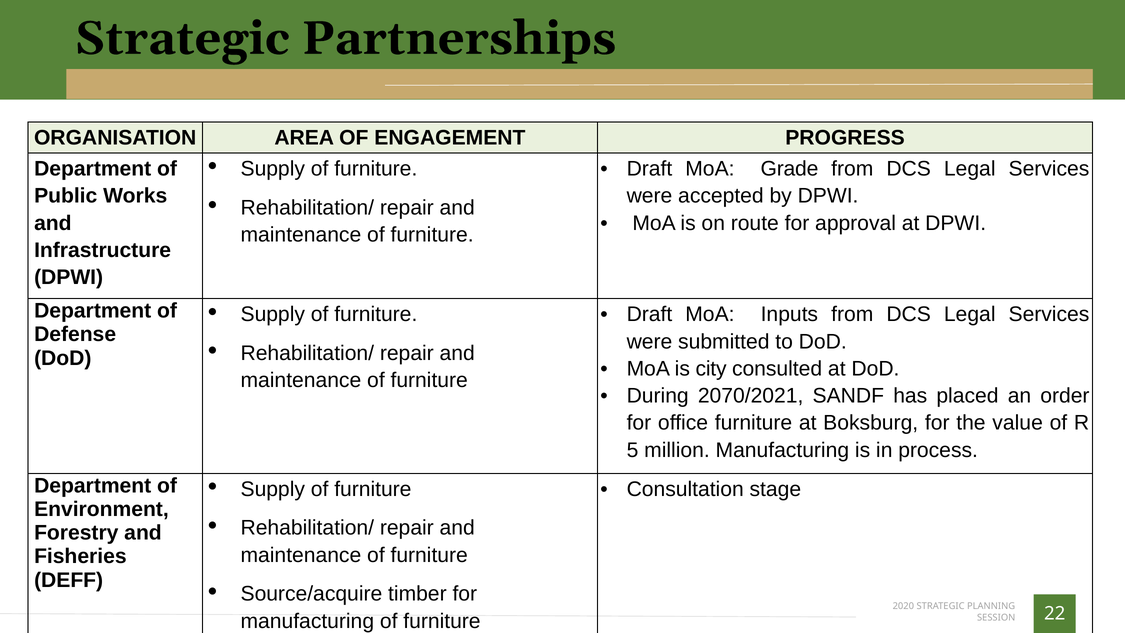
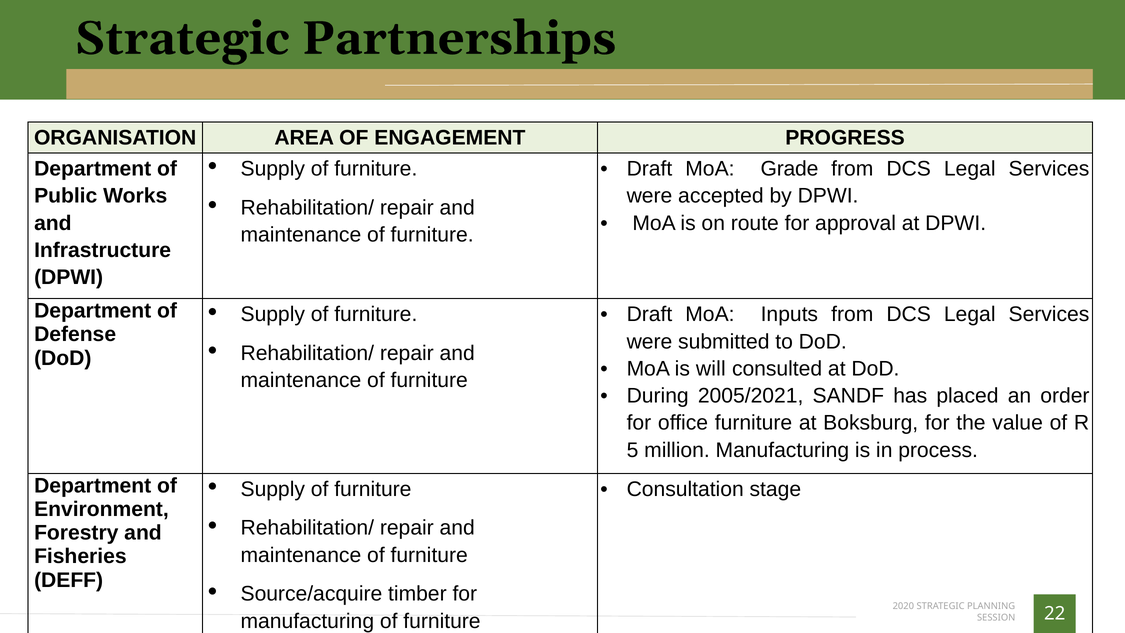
city: city -> will
2070/2021: 2070/2021 -> 2005/2021
